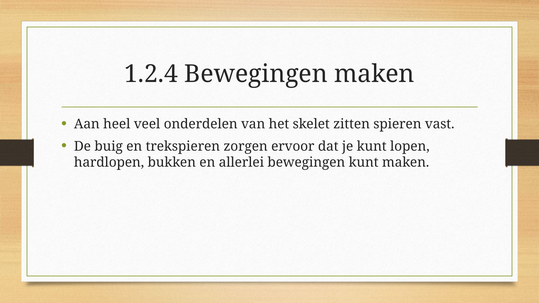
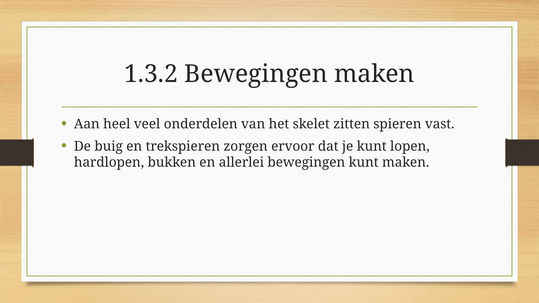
1.2.4: 1.2.4 -> 1.3.2
